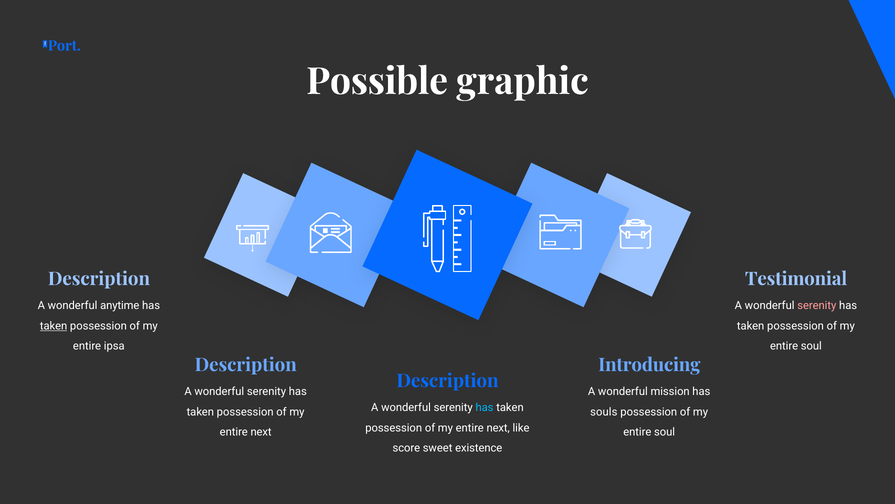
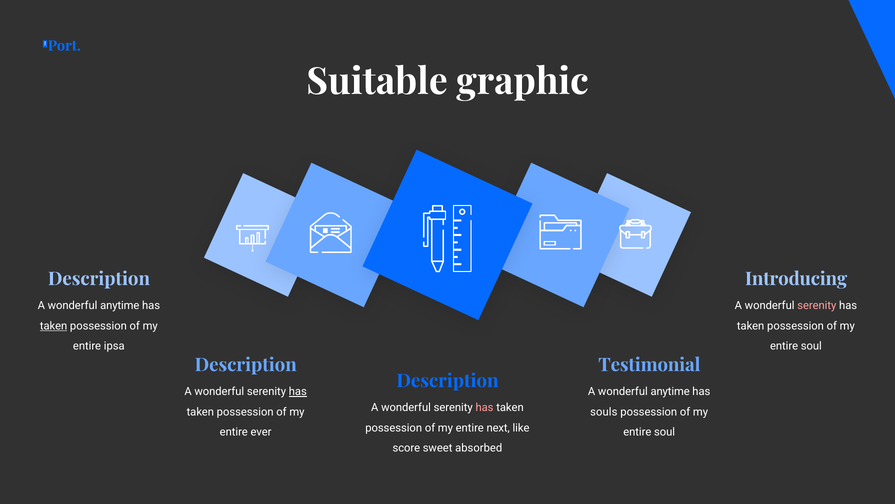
Possible: Possible -> Suitable
Testimonial: Testimonial -> Introducing
Introducing: Introducing -> Testimonial
has at (298, 391) underline: none -> present
mission at (670, 391): mission -> anytime
has at (484, 407) colour: light blue -> pink
next at (261, 432): next -> ever
existence: existence -> absorbed
